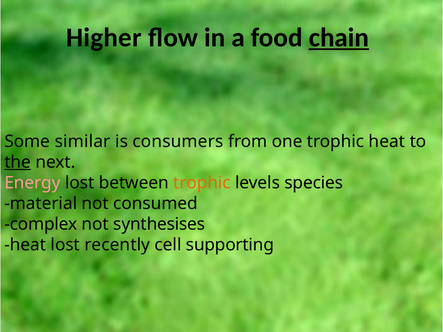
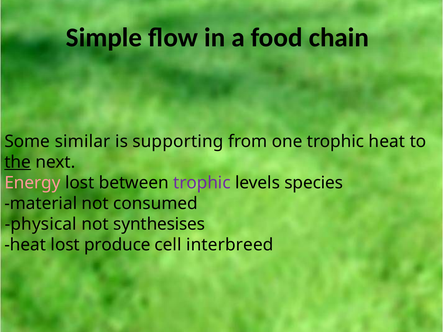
Higher: Higher -> Simple
chain underline: present -> none
consumers: consumers -> supporting
trophic at (202, 183) colour: orange -> purple
complex: complex -> physical
recently: recently -> produce
supporting: supporting -> interbreed
